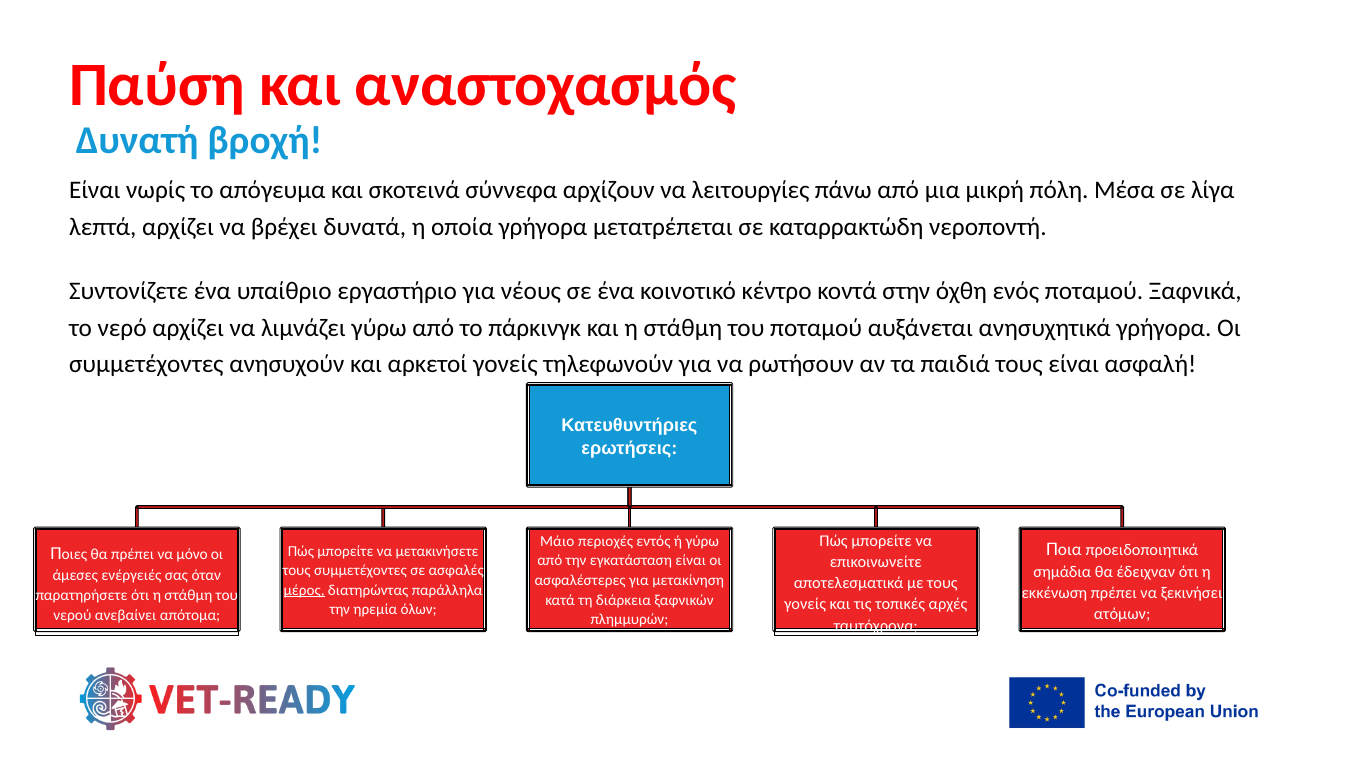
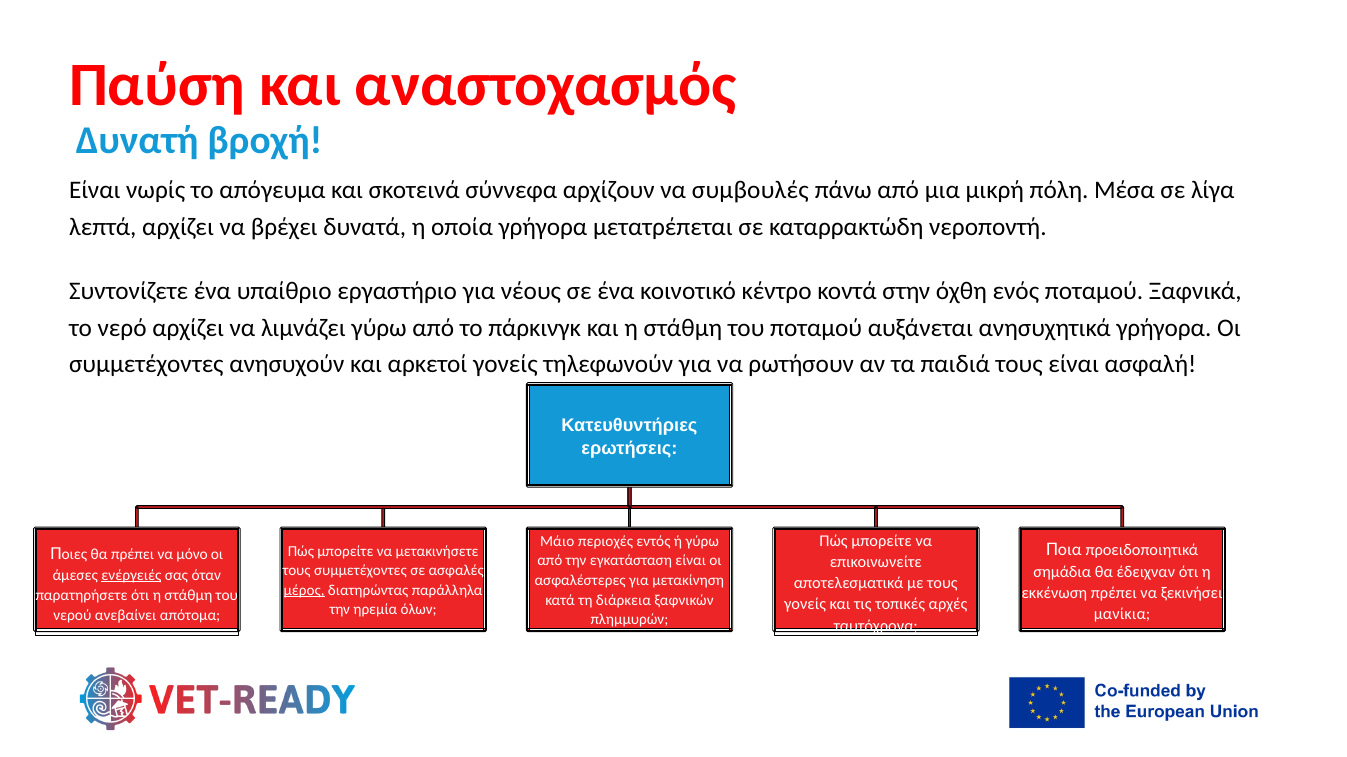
λειτουργίες: λειτουργίες -> συμβουλές
ενέργειές underline: none -> present
ατόμων: ατόμων -> μανίκια
